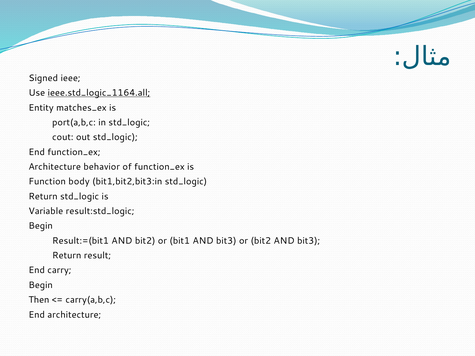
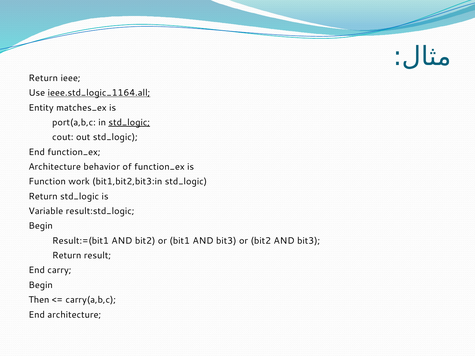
Signed at (43, 78): Signed -> Return
std_logic at (129, 123) underline: none -> present
body: body -> work
